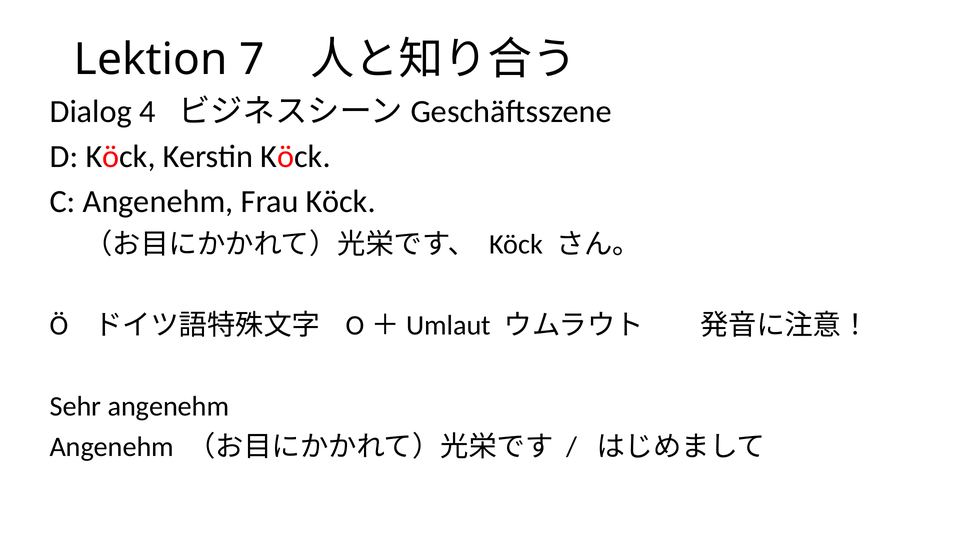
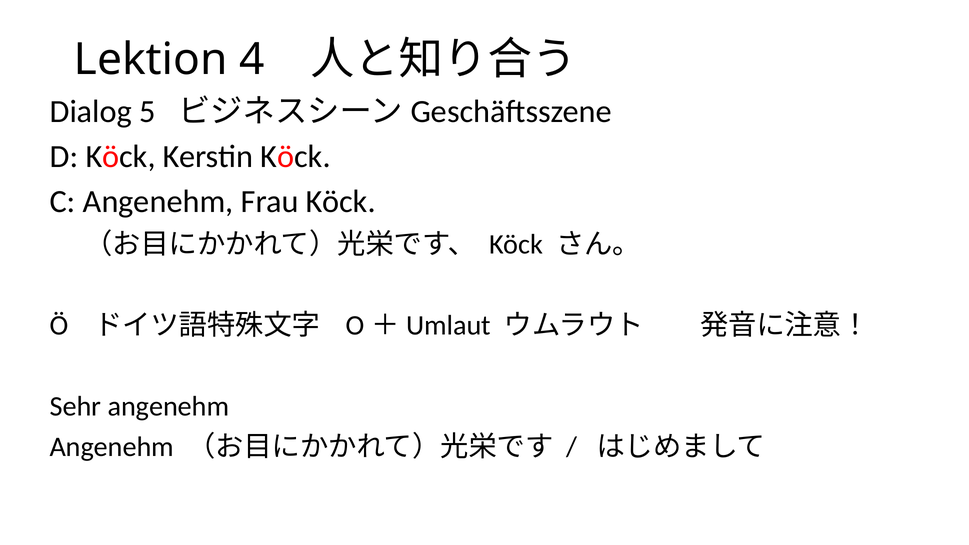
7: 7 -> 4
4: 4 -> 5
